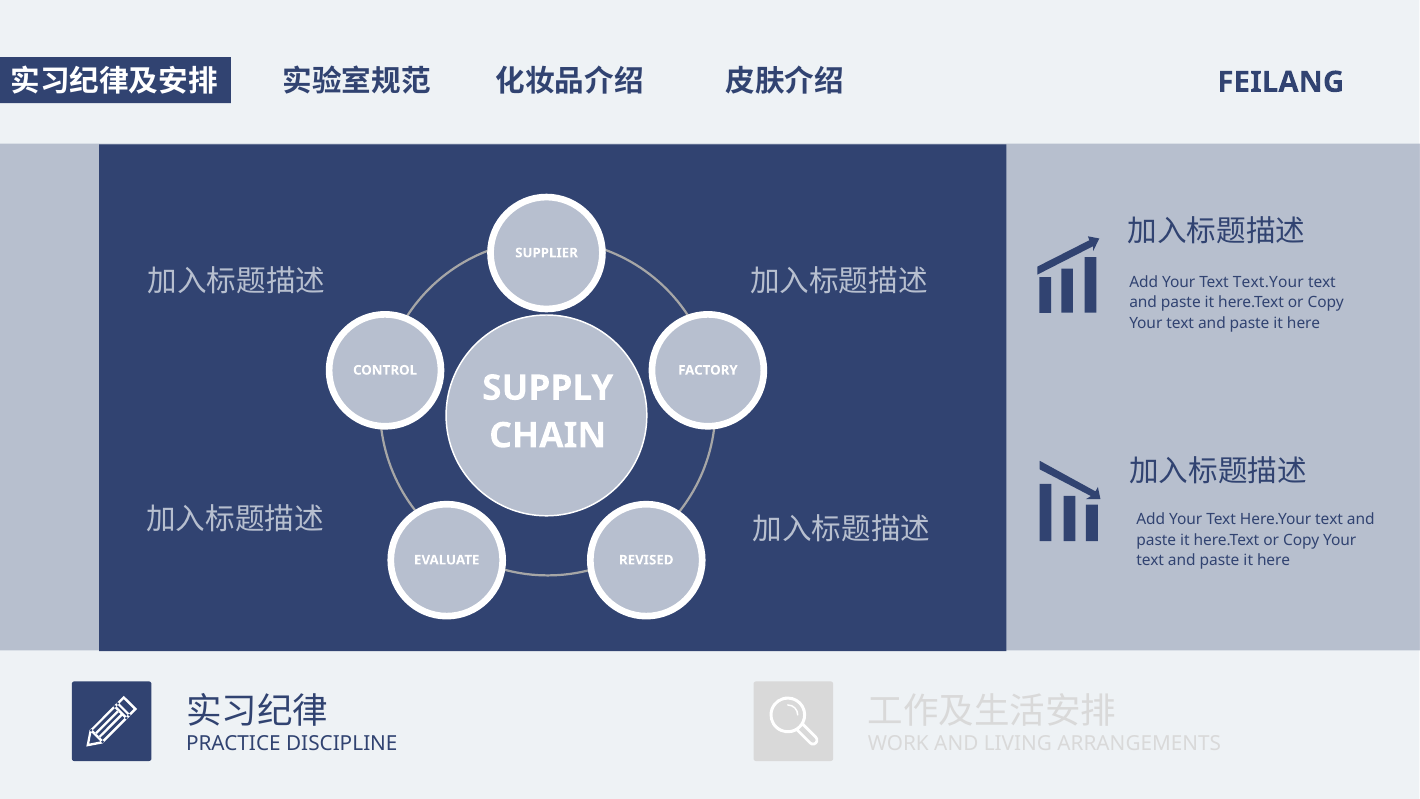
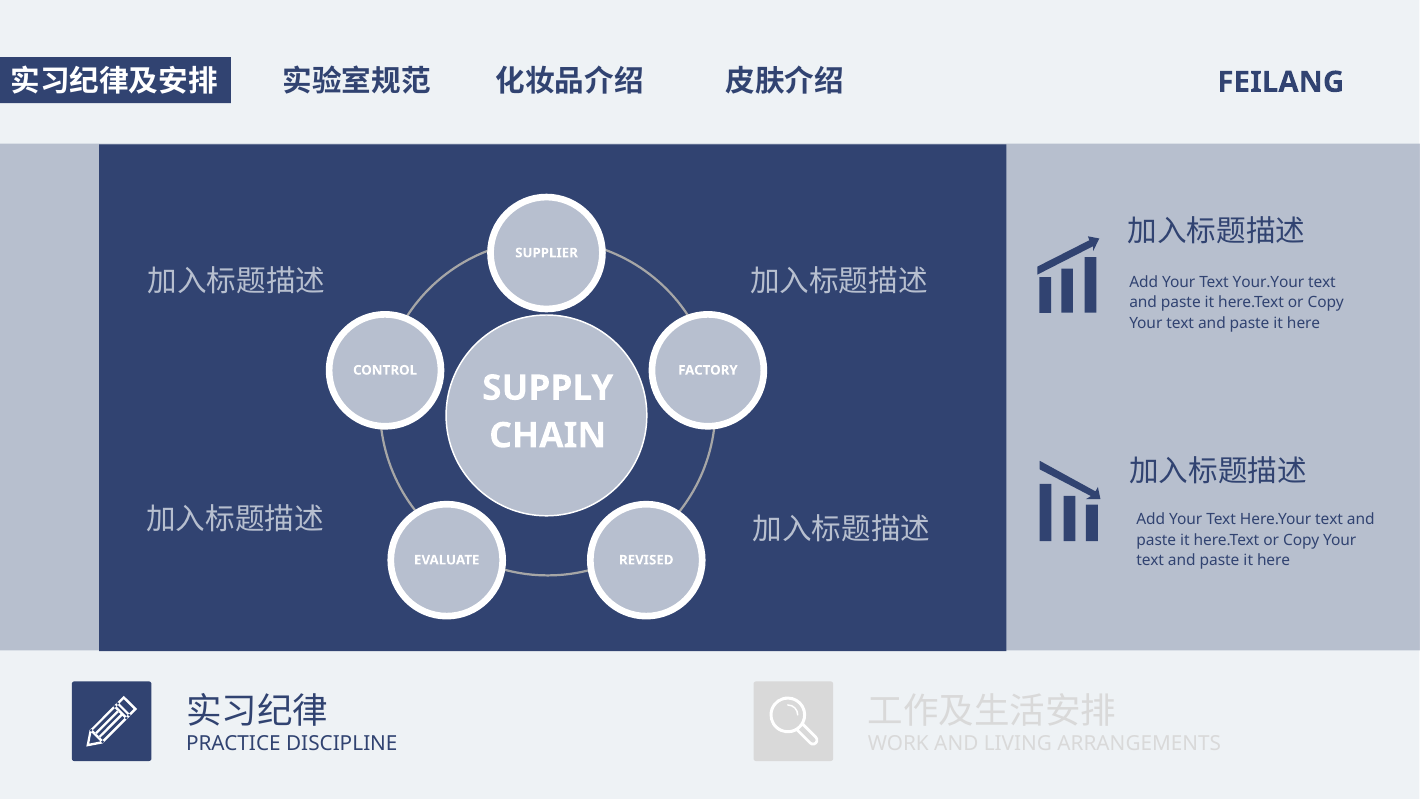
Text.Your: Text.Your -> Your.Your
